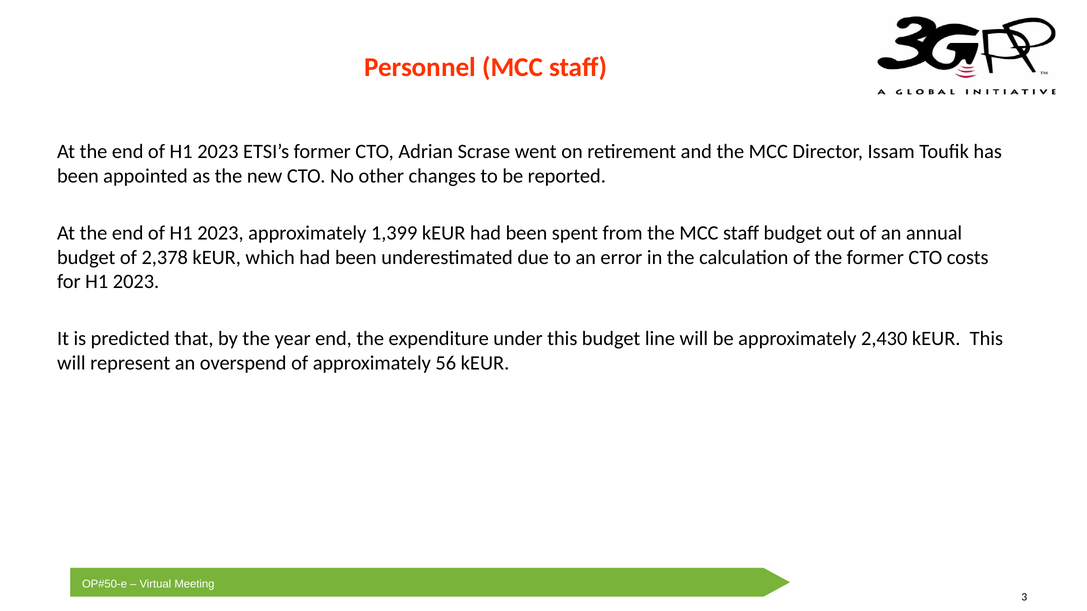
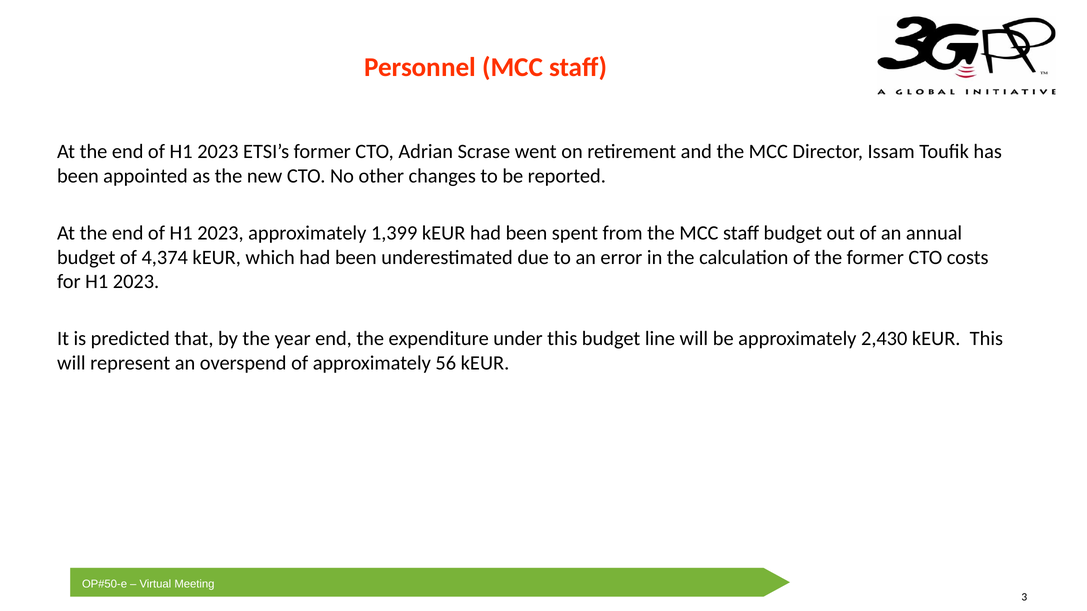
2,378: 2,378 -> 4,374
